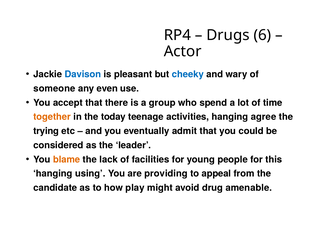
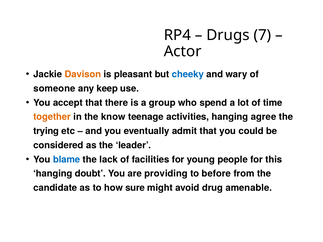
6: 6 -> 7
Davison colour: blue -> orange
even: even -> keep
today: today -> know
blame colour: orange -> blue
using: using -> doubt
appeal: appeal -> before
play: play -> sure
